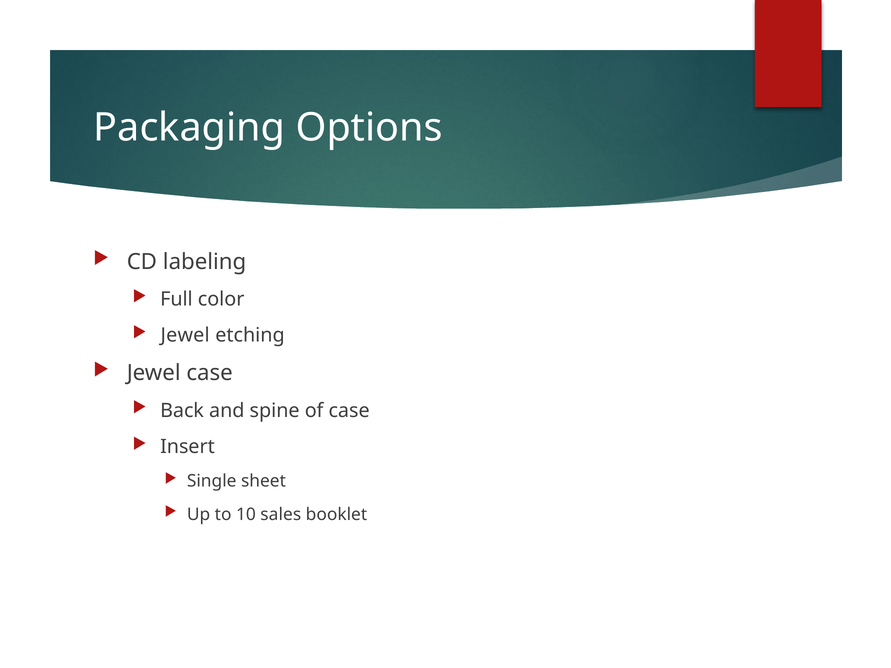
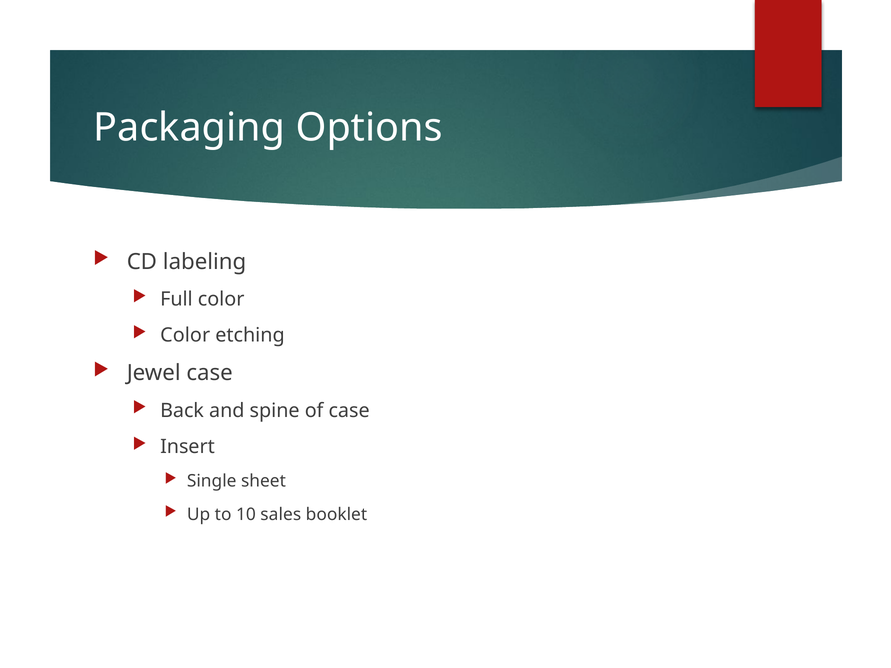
Jewel at (185, 335): Jewel -> Color
